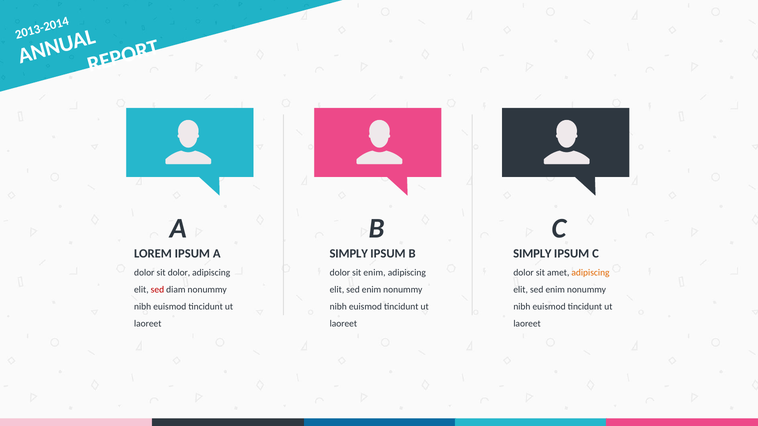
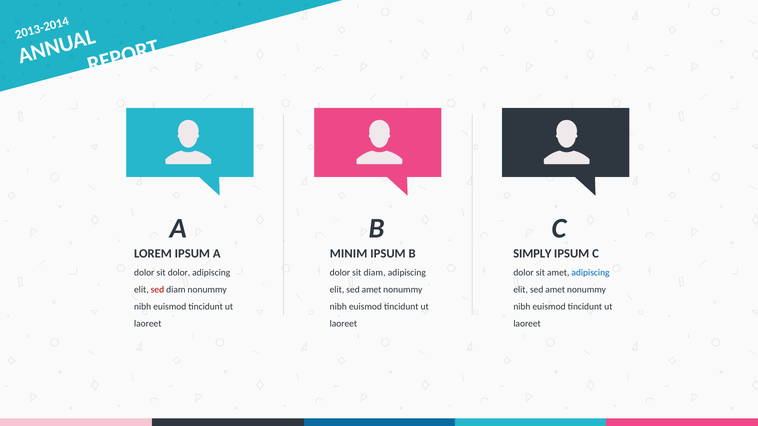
SIMPLY at (349, 254): SIMPLY -> MINIM
sit enim: enim -> diam
adipiscing at (591, 273) colour: orange -> blue
enim at (372, 290): enim -> amet
enim at (555, 290): enim -> amet
